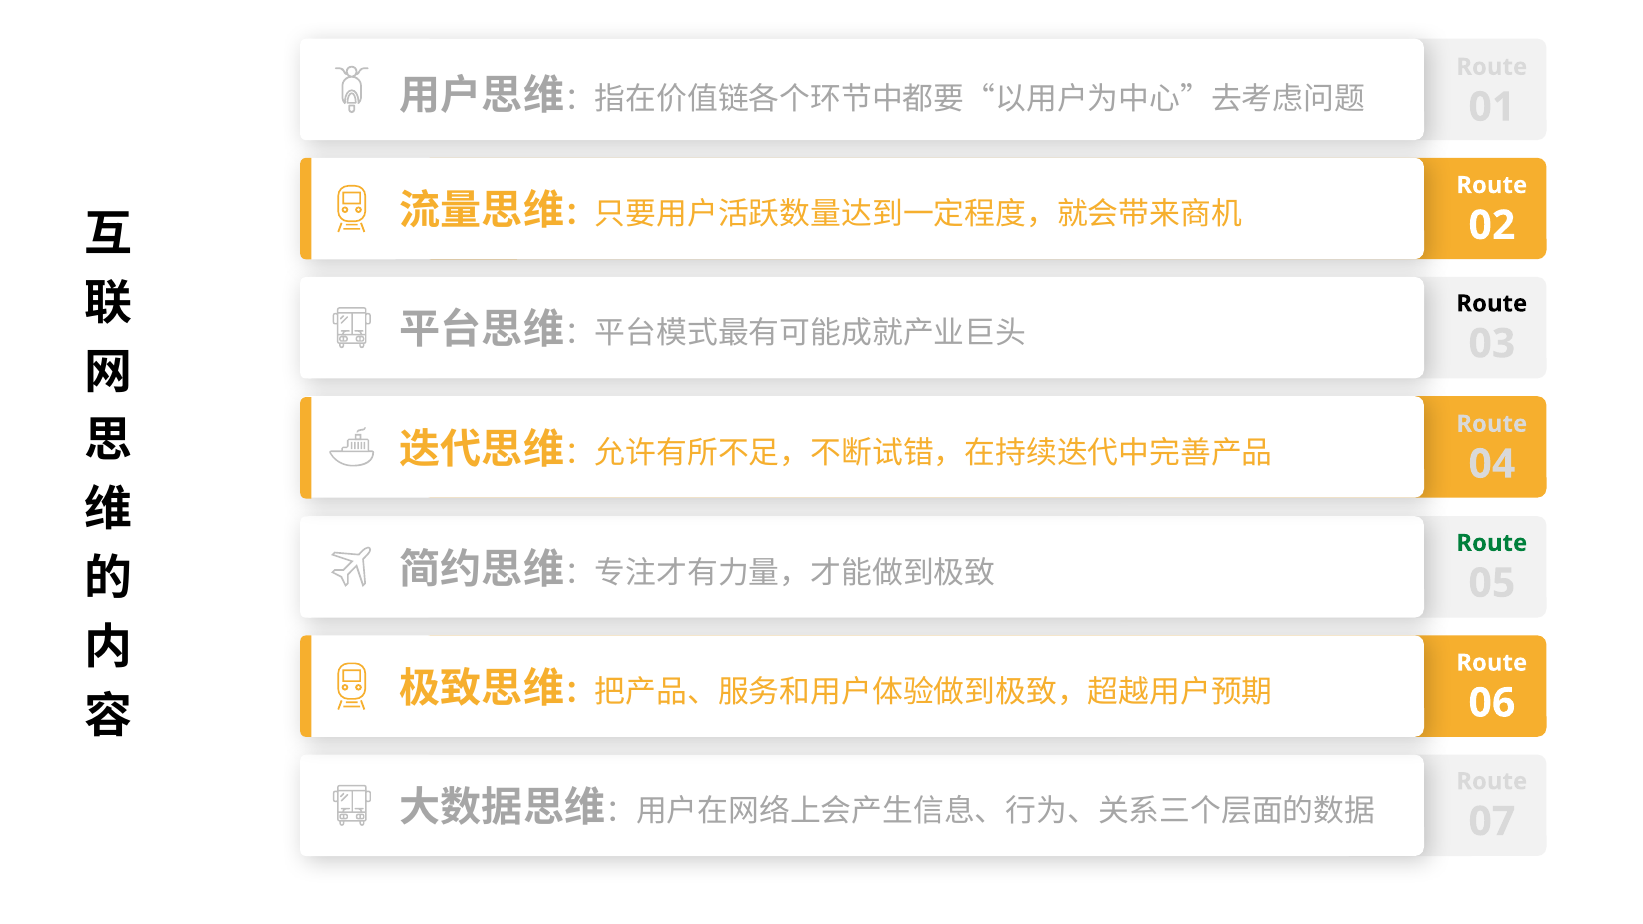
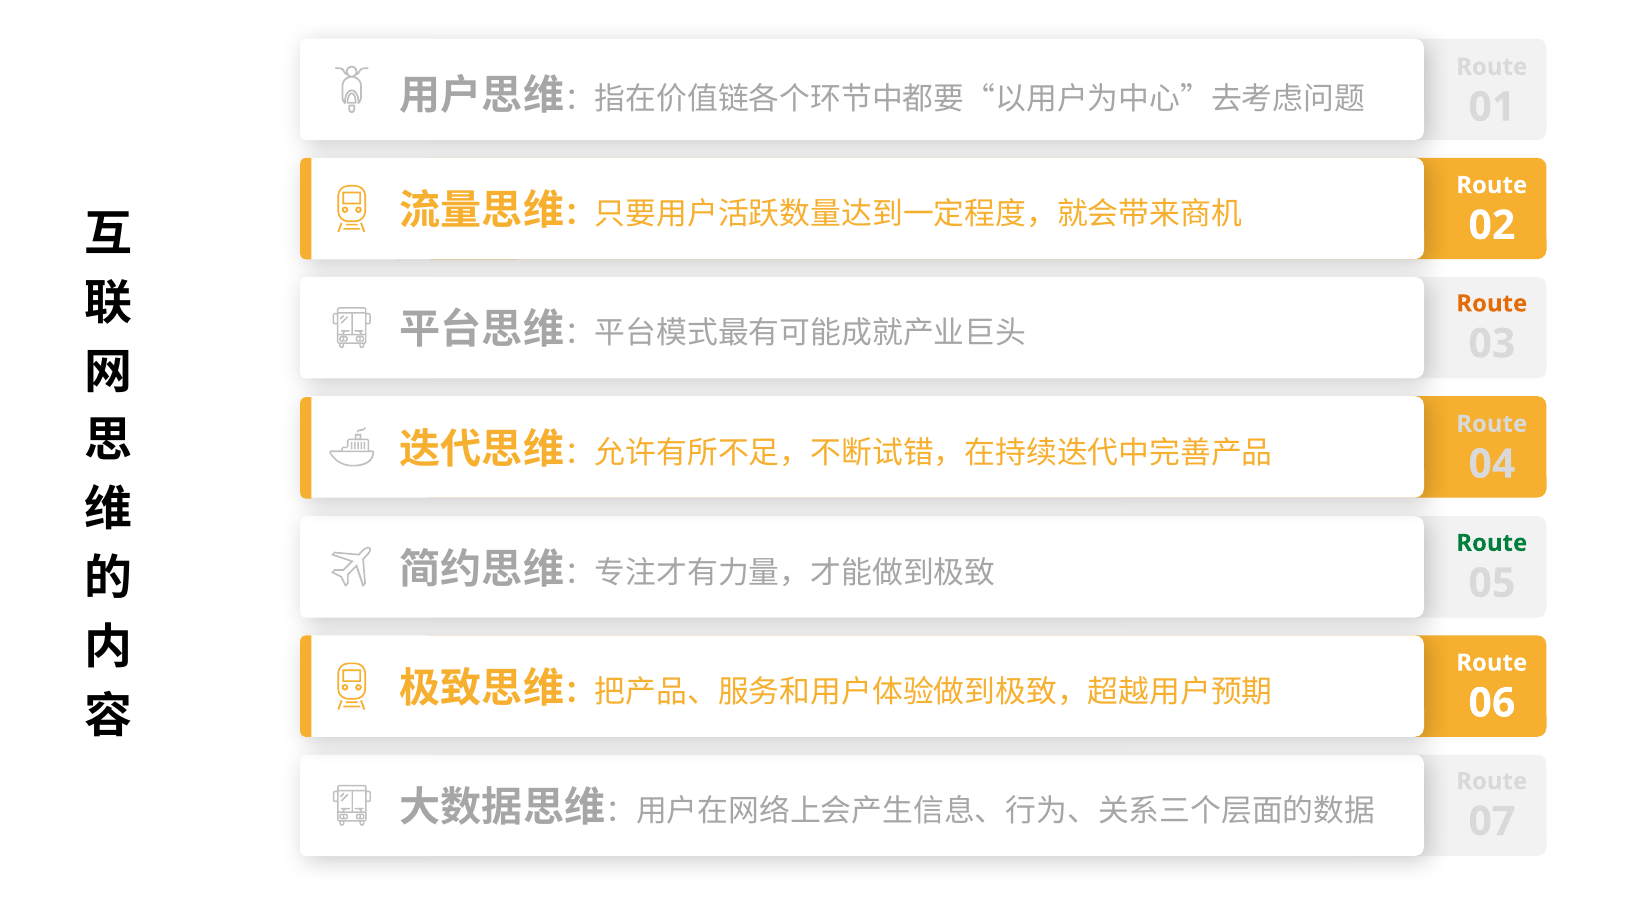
Route at (1492, 304) colour: black -> orange
